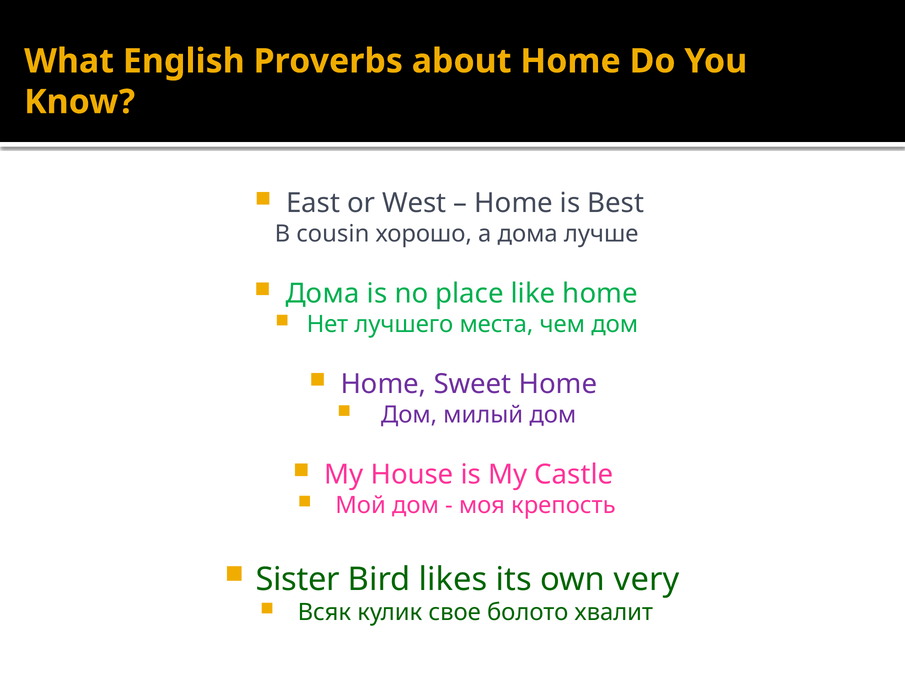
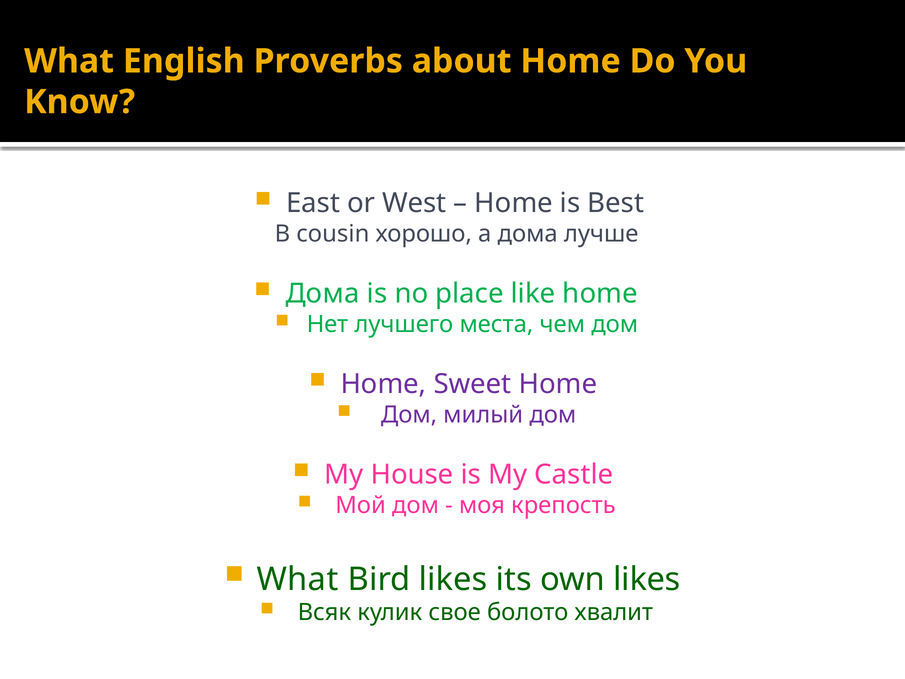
Sister at (298, 579): Sister -> What
own very: very -> likes
